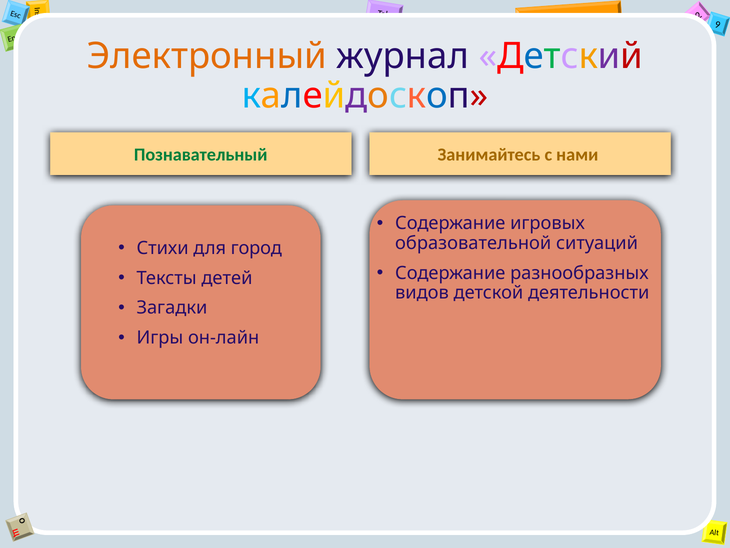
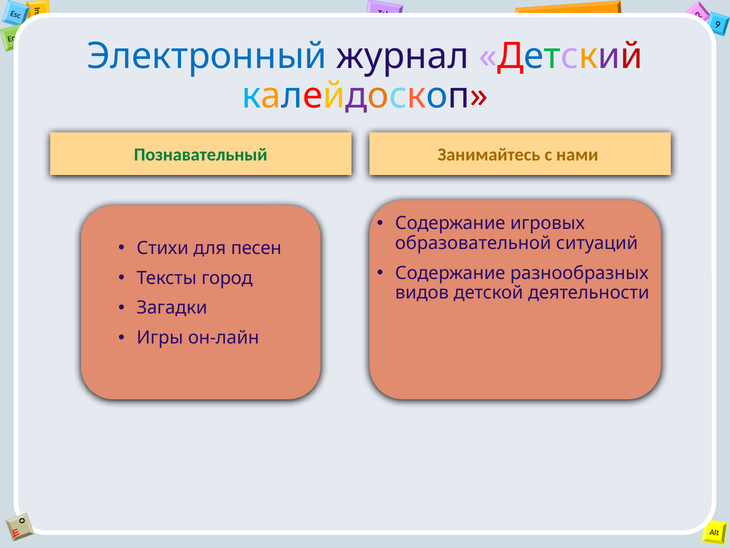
Электронный colour: orange -> blue
город: город -> песен
детей: детей -> город
